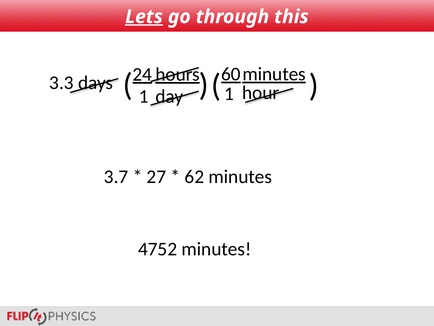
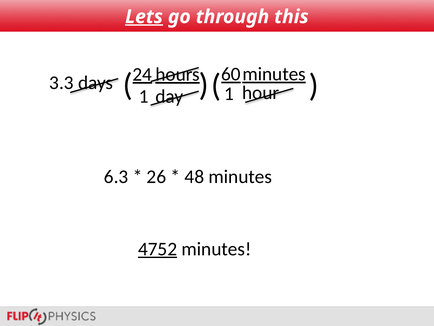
3.7: 3.7 -> 6.3
27: 27 -> 26
62: 62 -> 48
4752 underline: none -> present
